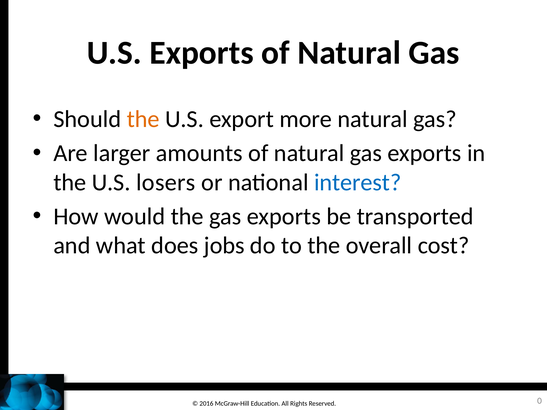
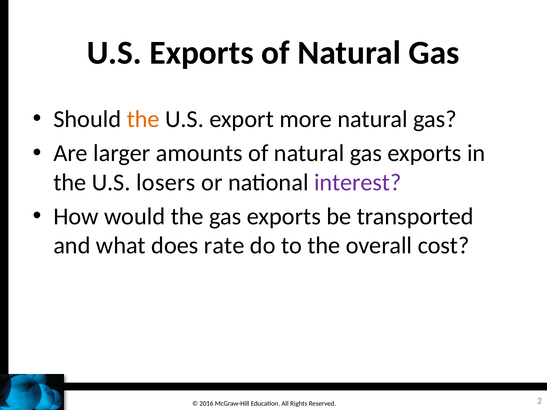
interest colour: blue -> purple
jobs: jobs -> rate
0: 0 -> 2
